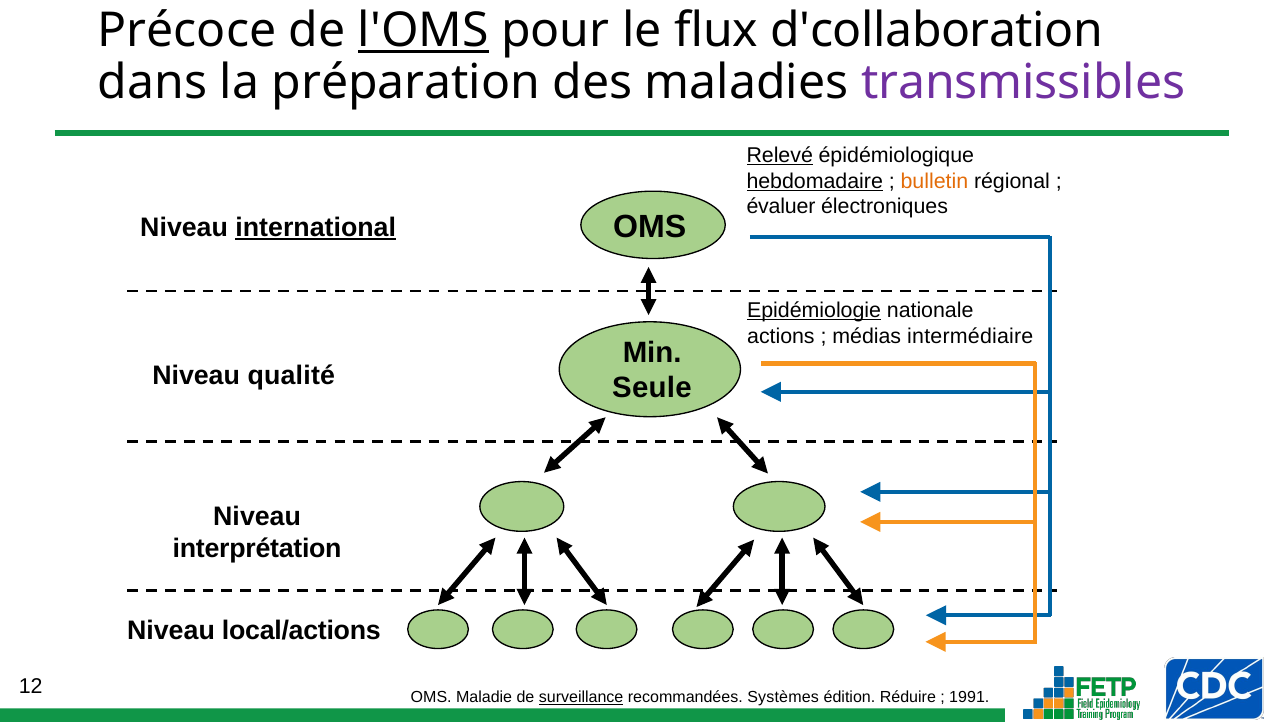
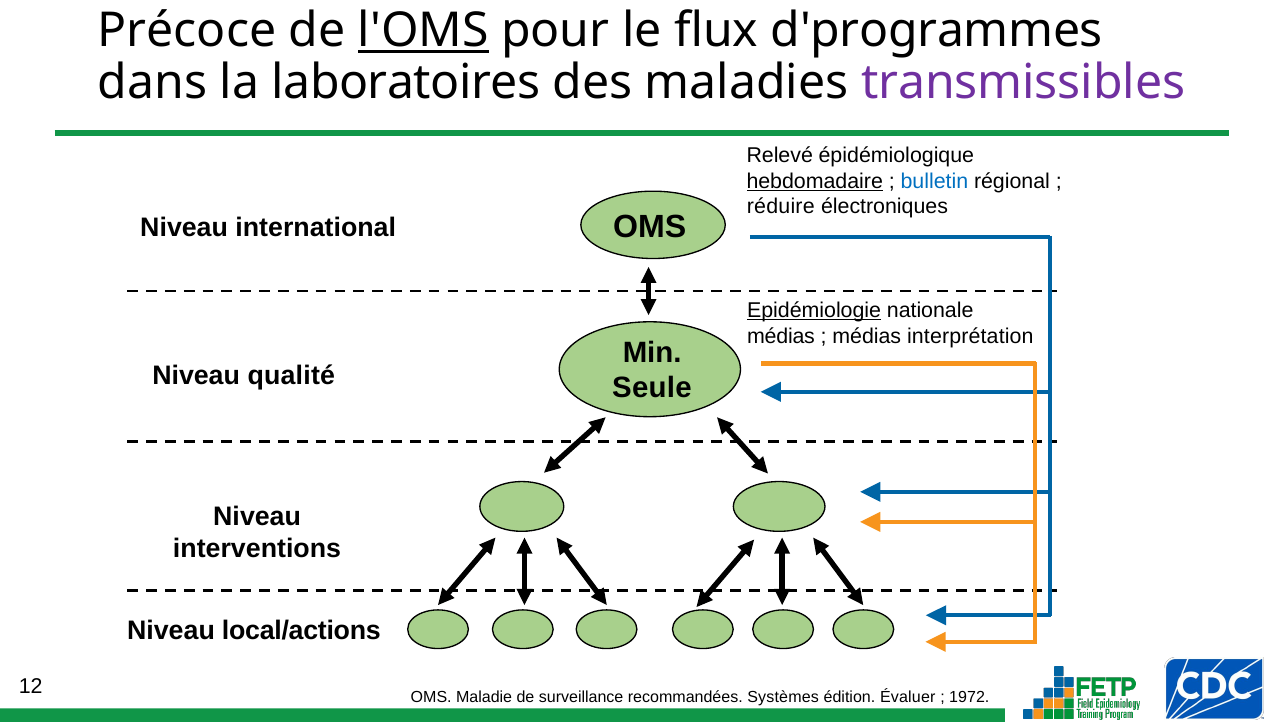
d'collaboration: d'collaboration -> d'programmes
préparation: préparation -> laboratoires
Relevé underline: present -> none
bulletin colour: orange -> blue
évaluer: évaluer -> réduire
international underline: present -> none
actions at (781, 336): actions -> médias
intermédiaire: intermédiaire -> interprétation
interprétation: interprétation -> interventions
surveillance underline: present -> none
Réduire: Réduire -> Évaluer
1991: 1991 -> 1972
